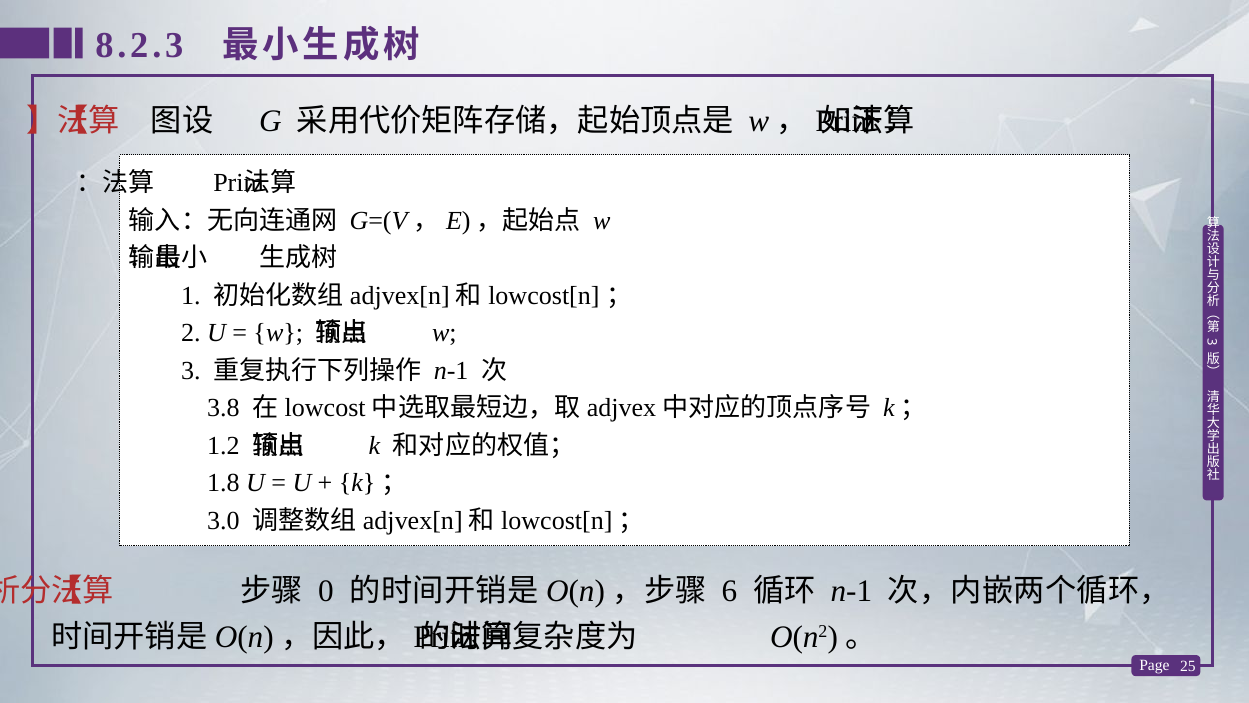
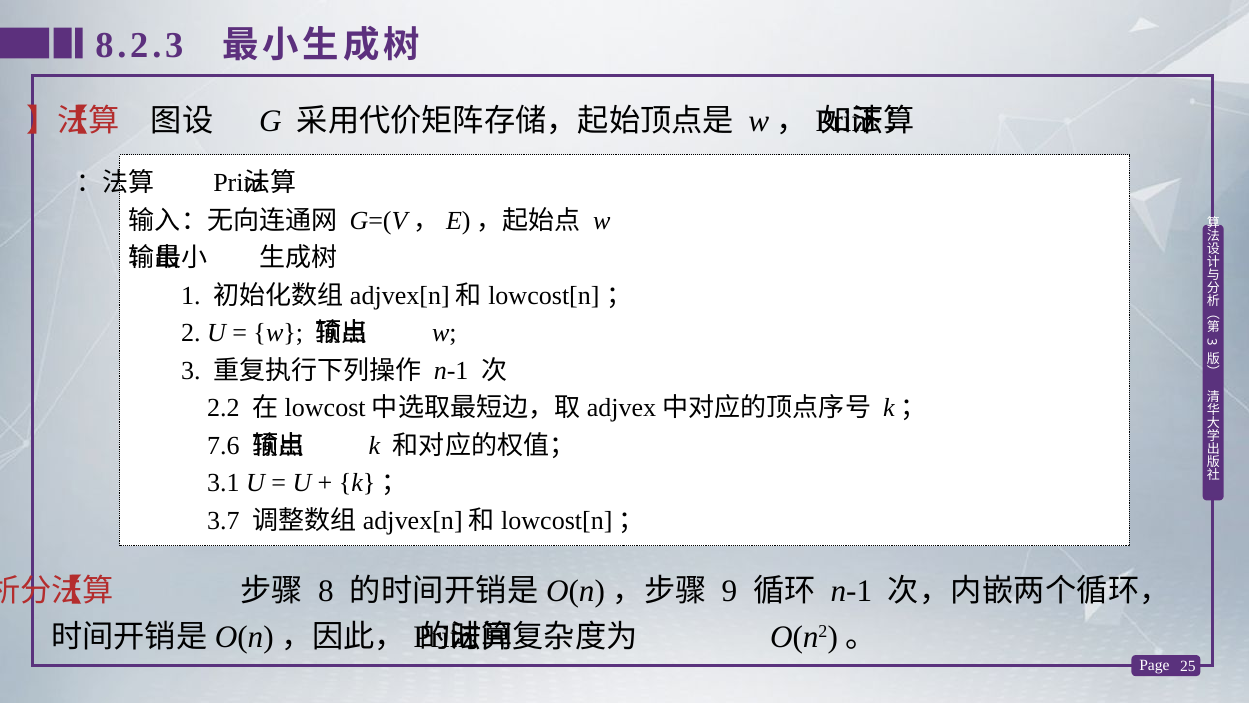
3.8: 3.8 -> 2.2
1.2: 1.2 -> 7.6
1.8: 1.8 -> 3.1
3.0: 3.0 -> 3.7
0: 0 -> 8
6: 6 -> 9
